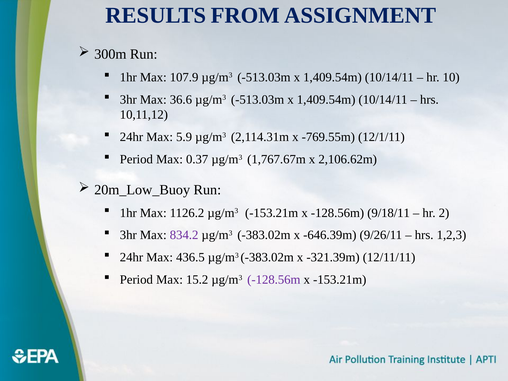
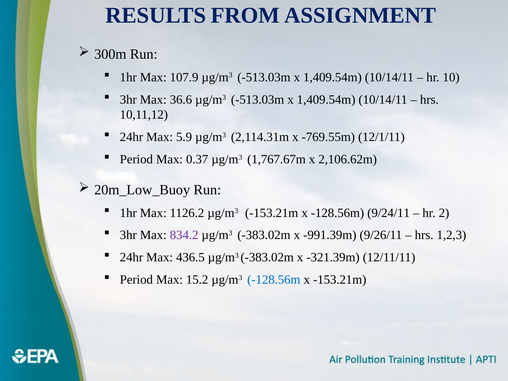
9/18/11: 9/18/11 -> 9/24/11
-646.39m: -646.39m -> -991.39m
-128.56m at (274, 280) colour: purple -> blue
